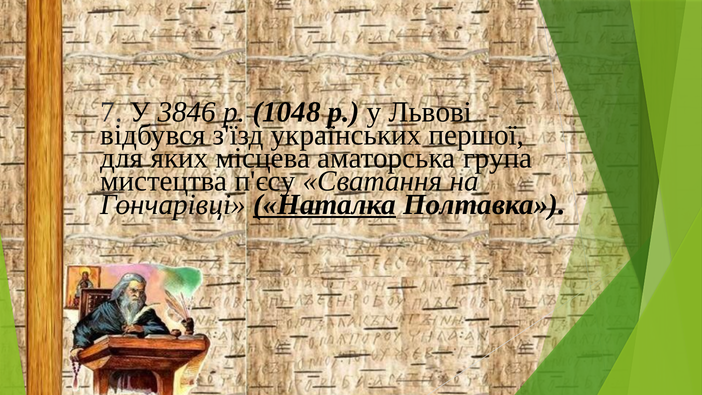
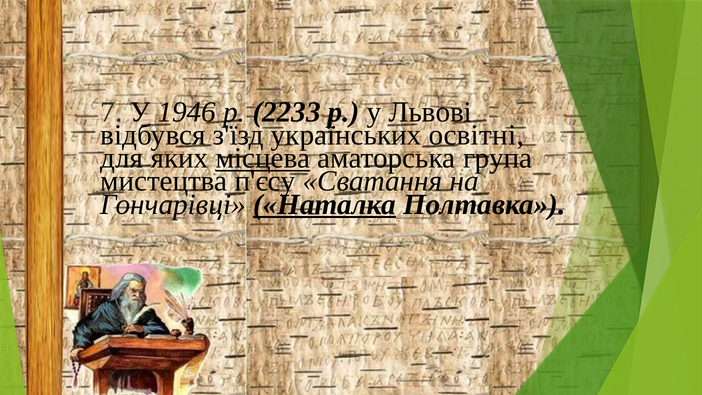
3846: 3846 -> 1946
1048: 1048 -> 2233
першої: першої -> освітні
місцева underline: none -> present
